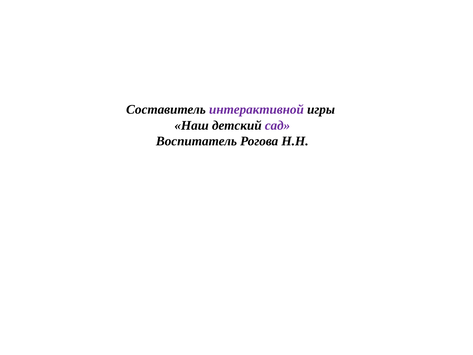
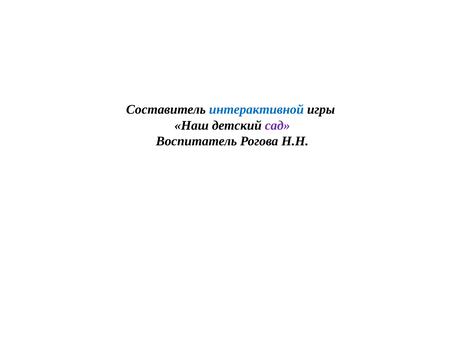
интерактивной colour: purple -> blue
